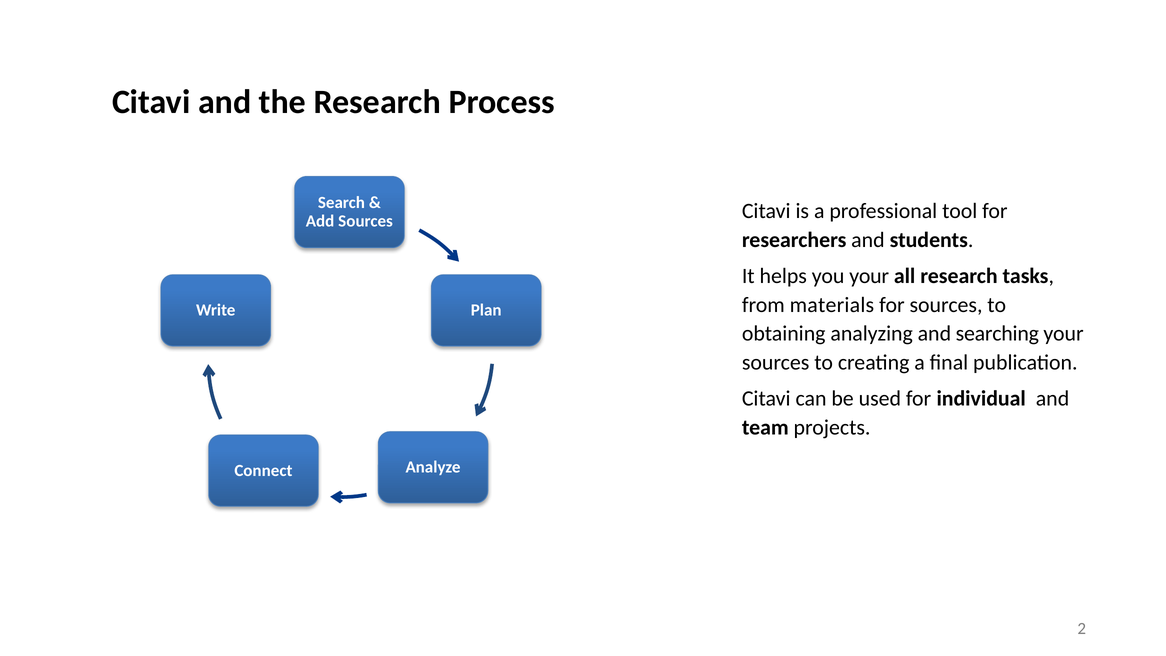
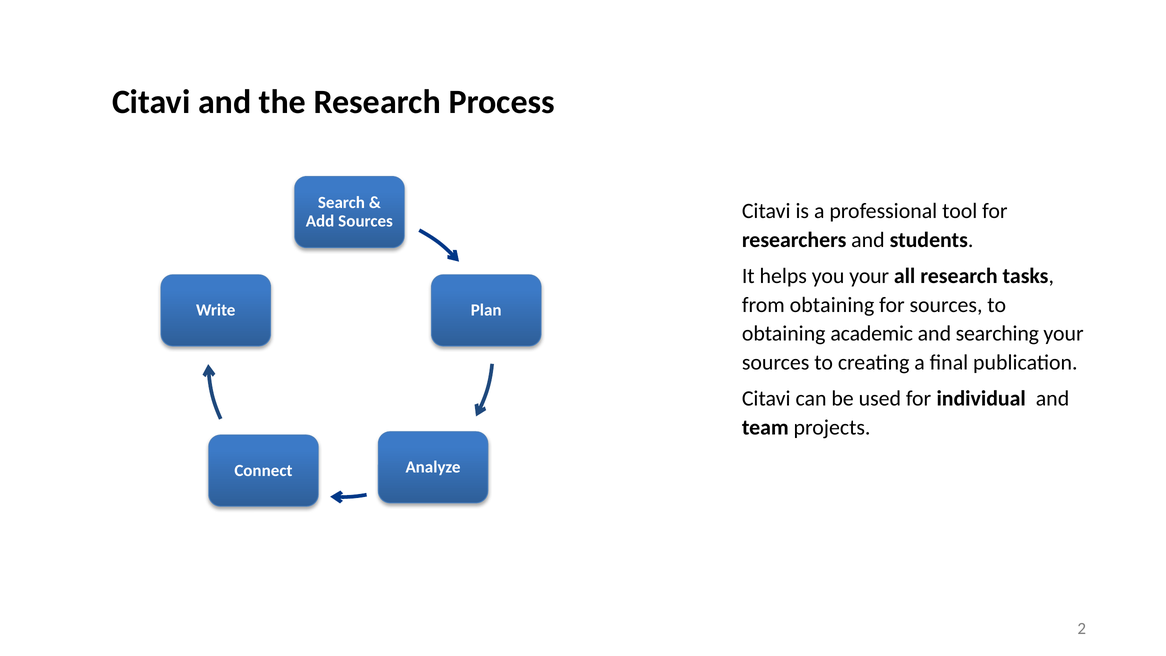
from materials: materials -> obtaining
analyzing: analyzing -> academic
